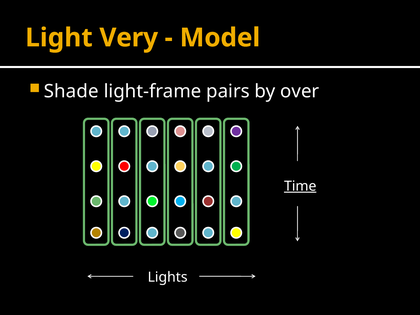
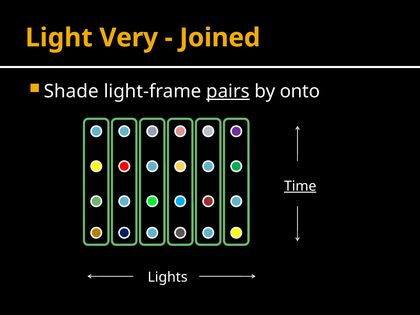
Model: Model -> Joined
pairs underline: none -> present
over: over -> onto
